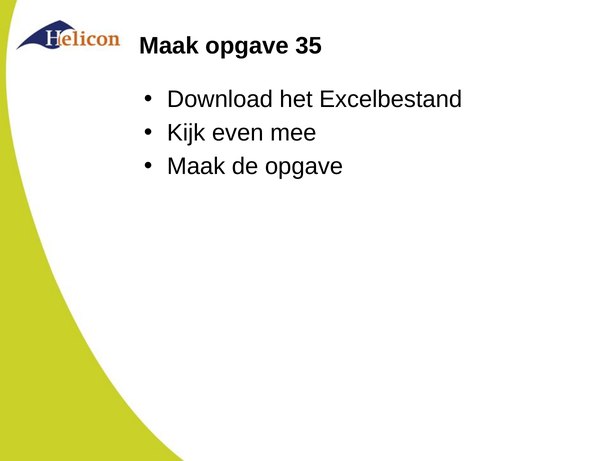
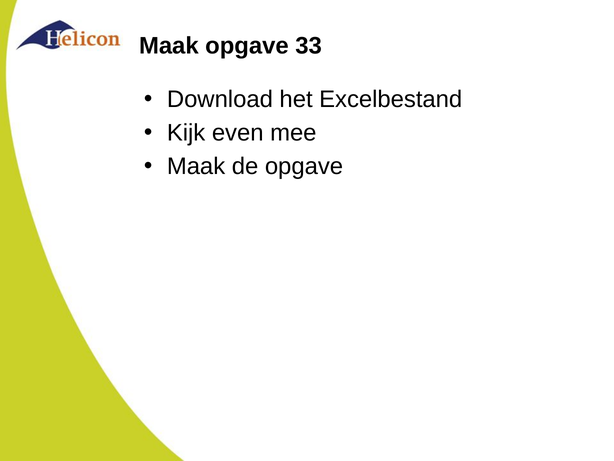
35: 35 -> 33
